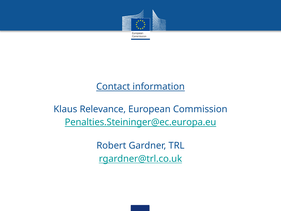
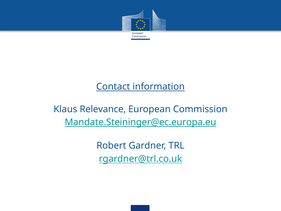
Penalties.Steininger@ec.europa.eu: Penalties.Steininger@ec.europa.eu -> Mandate.Steininger@ec.europa.eu
